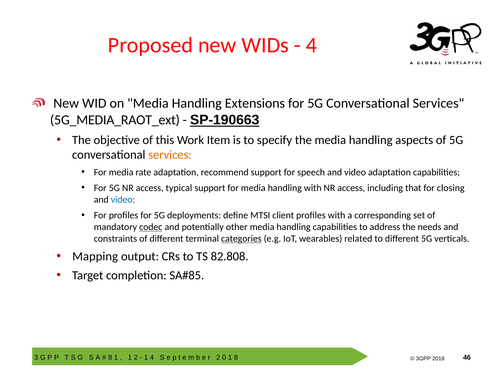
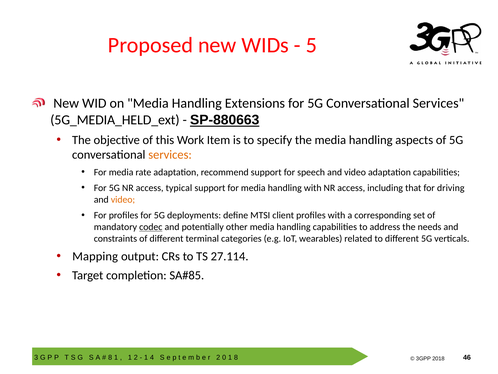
4 at (311, 45): 4 -> 5
5G_MEDIA_RAOT_ext: 5G_MEDIA_RAOT_ext -> 5G_MEDIA_HELD_ext
SP-190663: SP-190663 -> SP-880663
closing: closing -> driving
video at (123, 199) colour: blue -> orange
categories underline: present -> none
82.808: 82.808 -> 27.114
